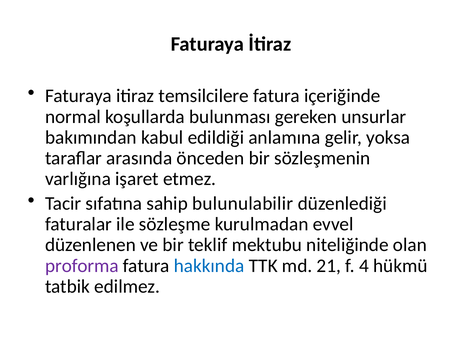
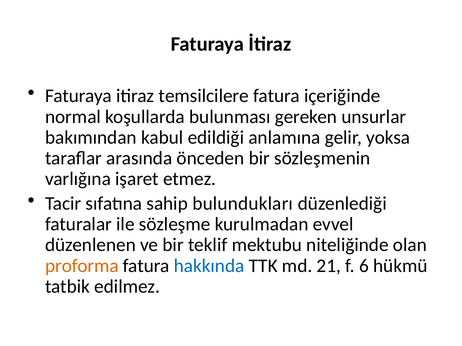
bulunulabilir: bulunulabilir -> bulundukları
proforma colour: purple -> orange
4: 4 -> 6
